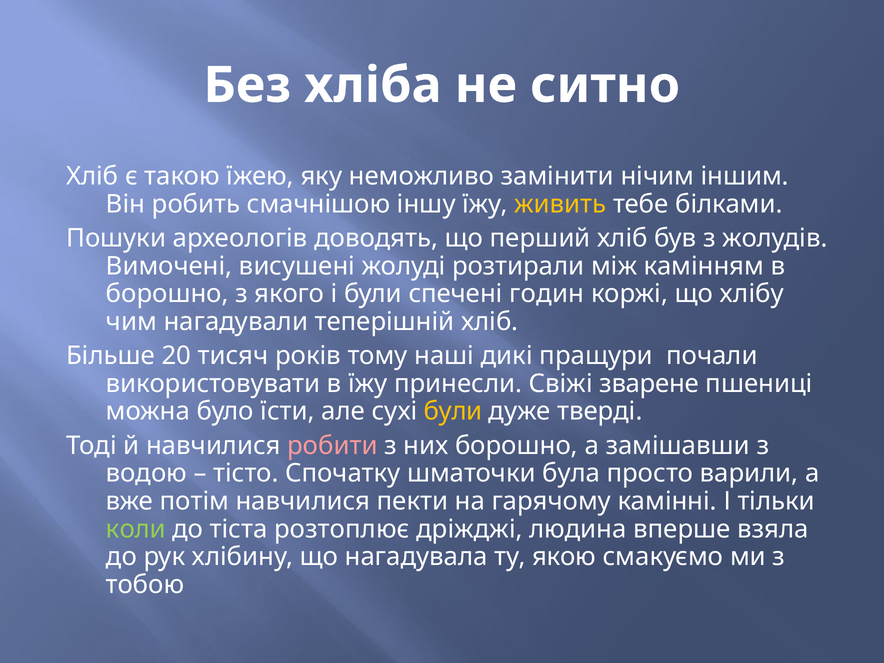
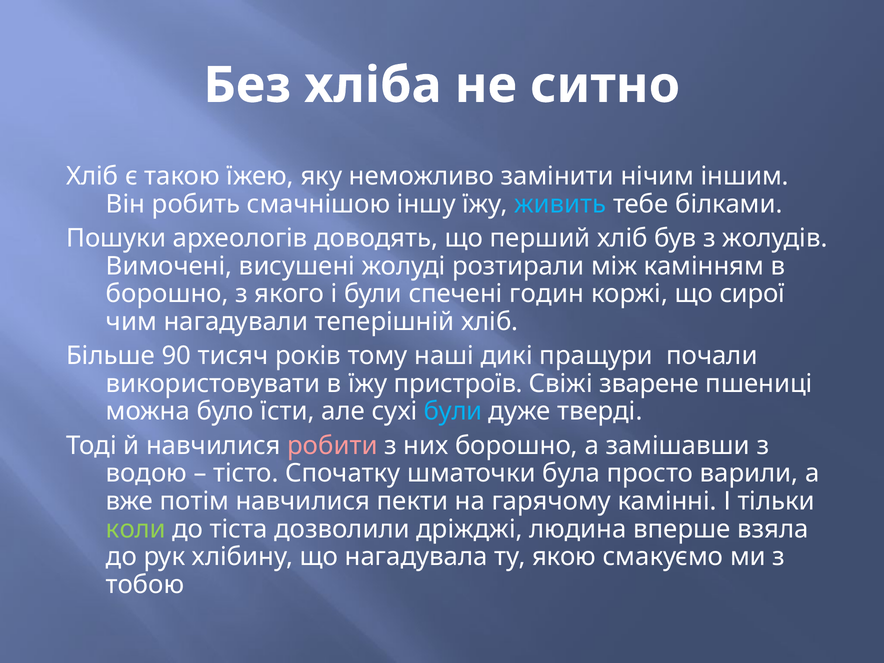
живить colour: yellow -> light blue
хлібу: хлібу -> сирої
20: 20 -> 90
принесли: принесли -> пристроїв
були at (453, 411) colour: yellow -> light blue
розтоплює: розтоплює -> дозволили
